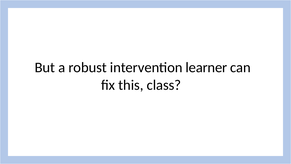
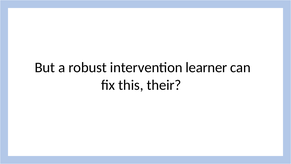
class: class -> their
